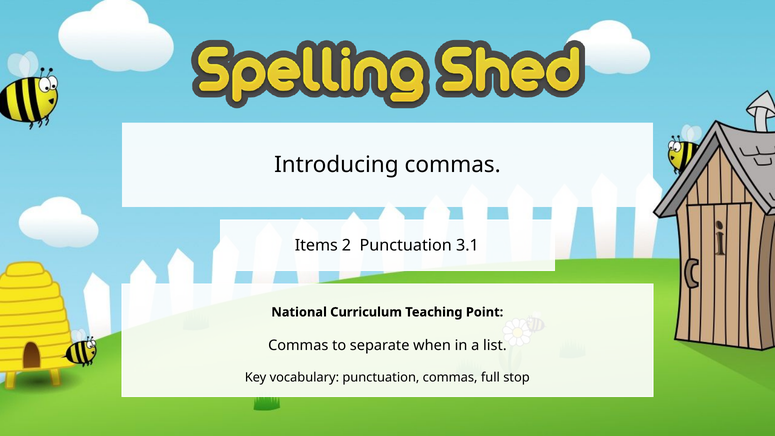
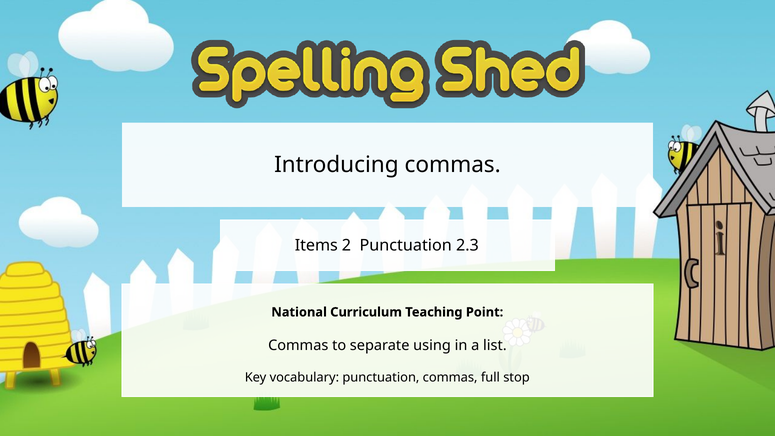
3.1: 3.1 -> 2.3
when: when -> using
